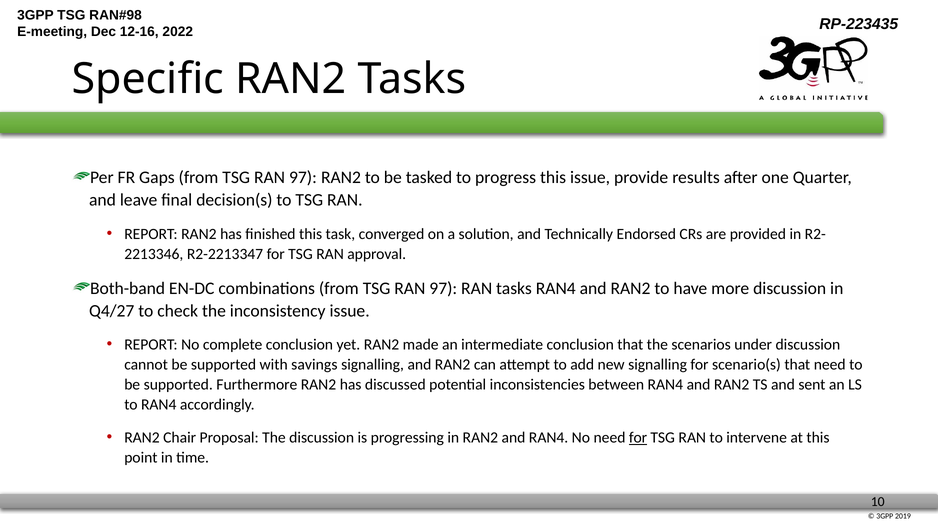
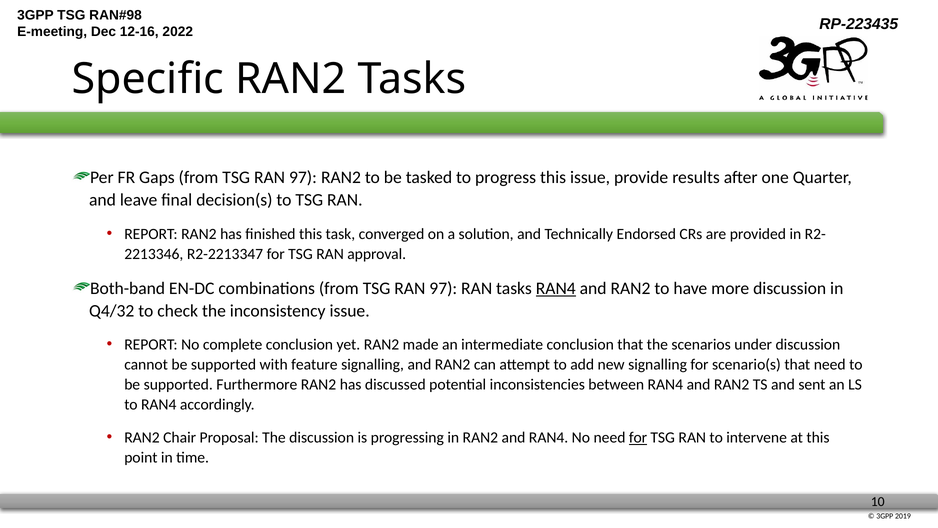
RAN4 at (556, 288) underline: none -> present
Q4/27: Q4/27 -> Q4/32
savings: savings -> feature
